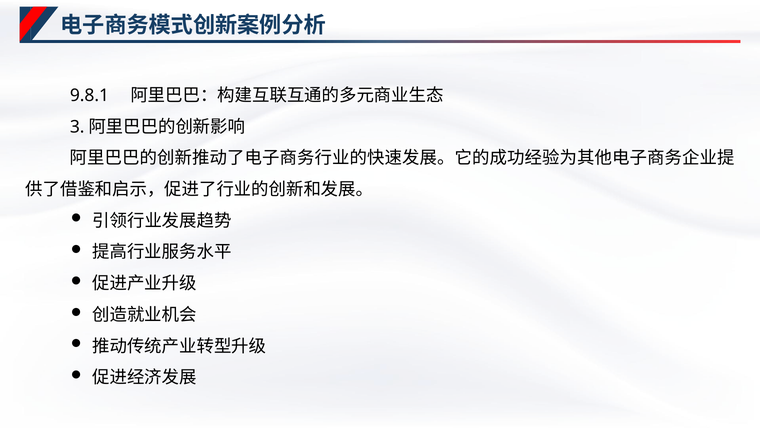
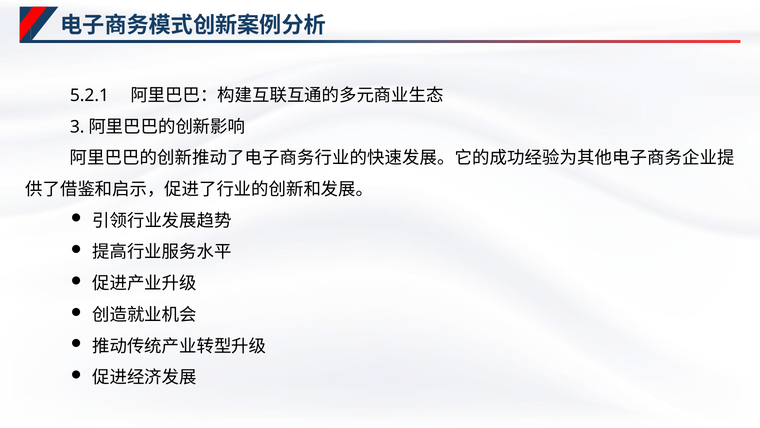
9.8.1: 9.8.1 -> 5.2.1
